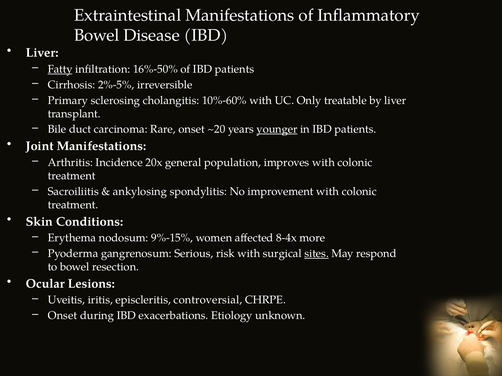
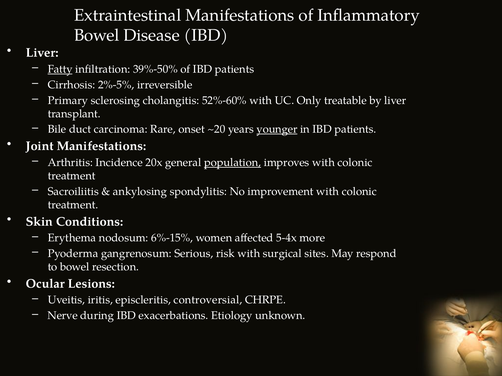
16%-50%: 16%-50% -> 39%-50%
10%-60%: 10%-60% -> 52%-60%
population underline: none -> present
9%-15%: 9%-15% -> 6%-15%
8-4x: 8-4x -> 5-4x
sites underline: present -> none
Onset at (63, 316): Onset -> Nerve
